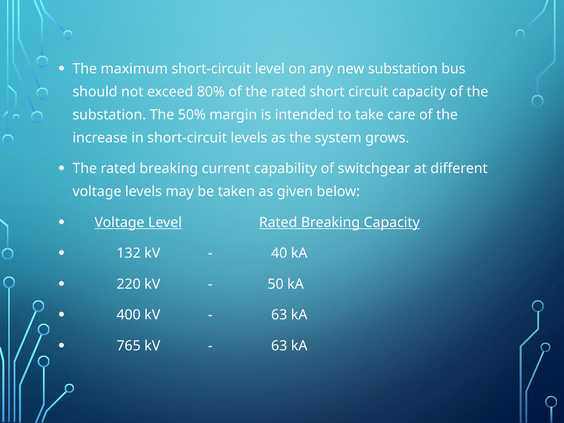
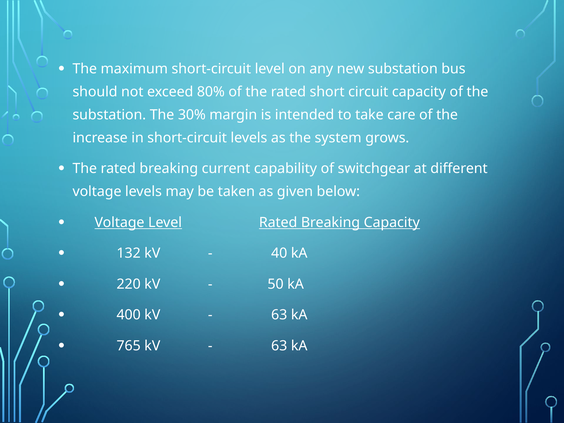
50%: 50% -> 30%
